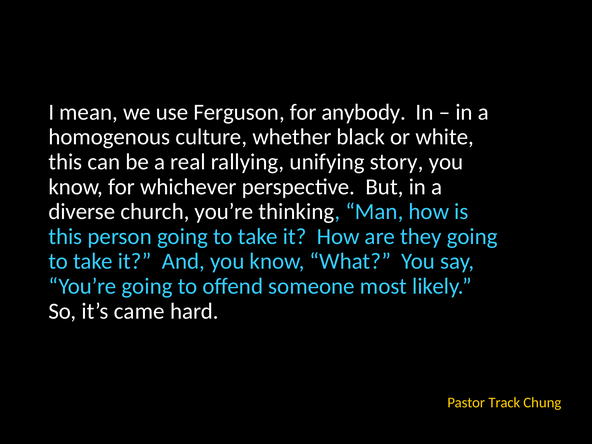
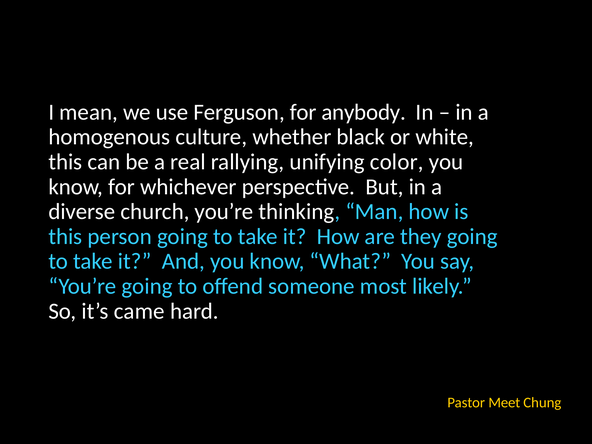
story: story -> color
Track: Track -> Meet
